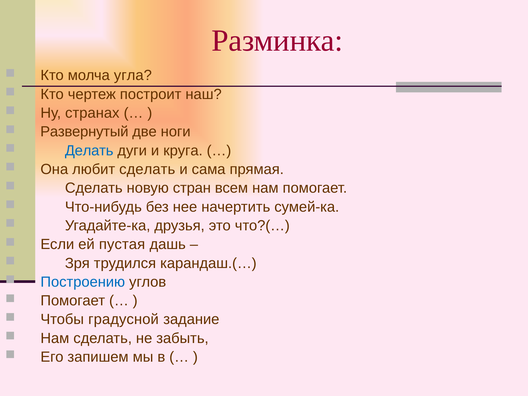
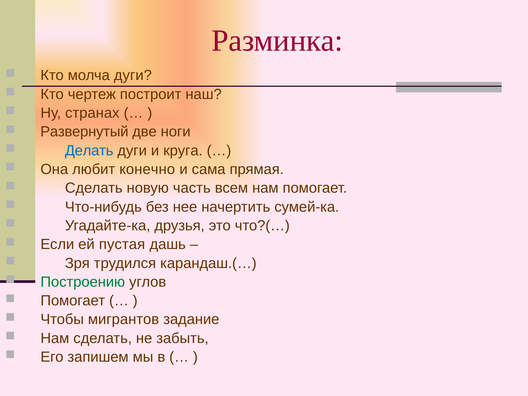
молча угла: угла -> дуги
любит сделать: сделать -> конечно
стран: стран -> часть
Построению colour: blue -> green
градусной: градусной -> мигрантов
